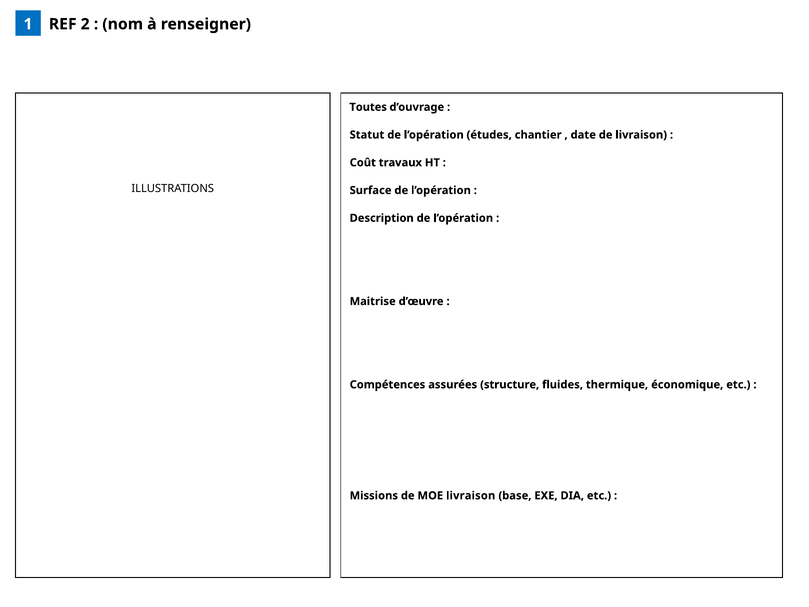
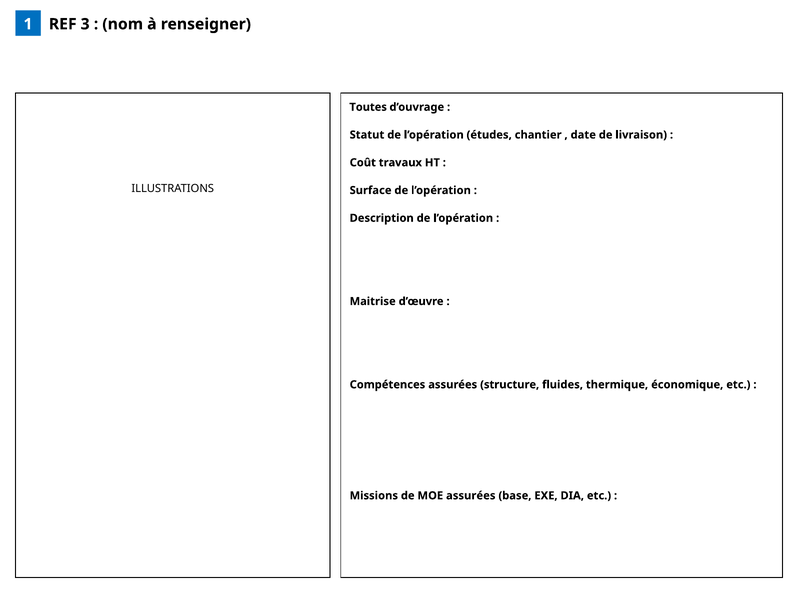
2: 2 -> 3
MOE livraison: livraison -> assurées
